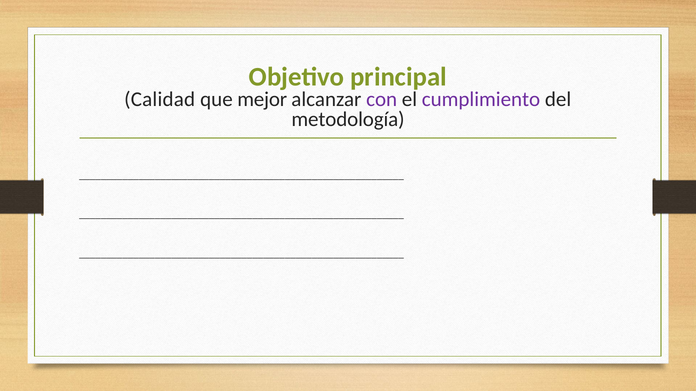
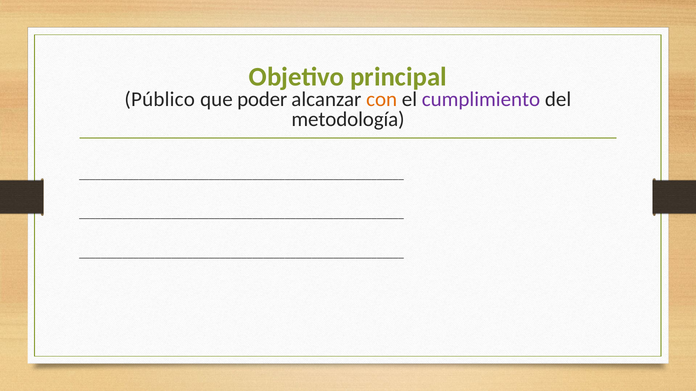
Calidad: Calidad -> Público
mejor: mejor -> poder
con colour: purple -> orange
